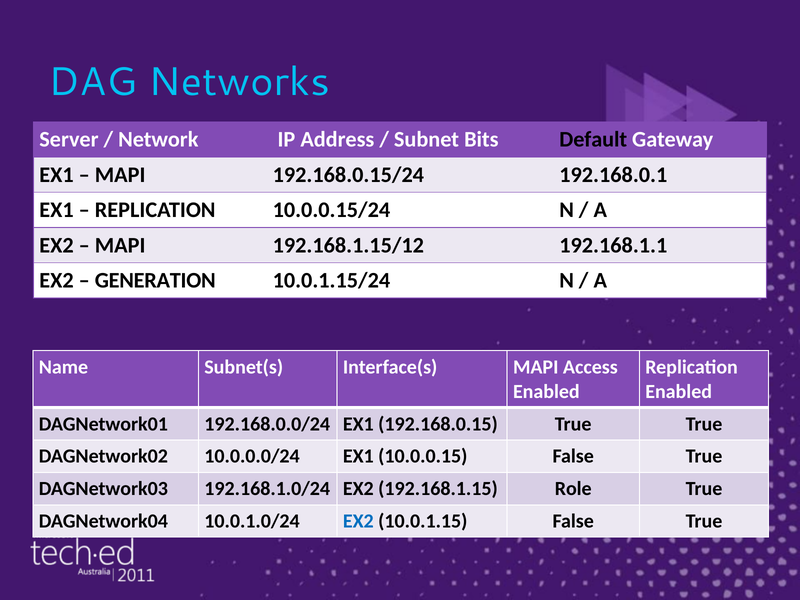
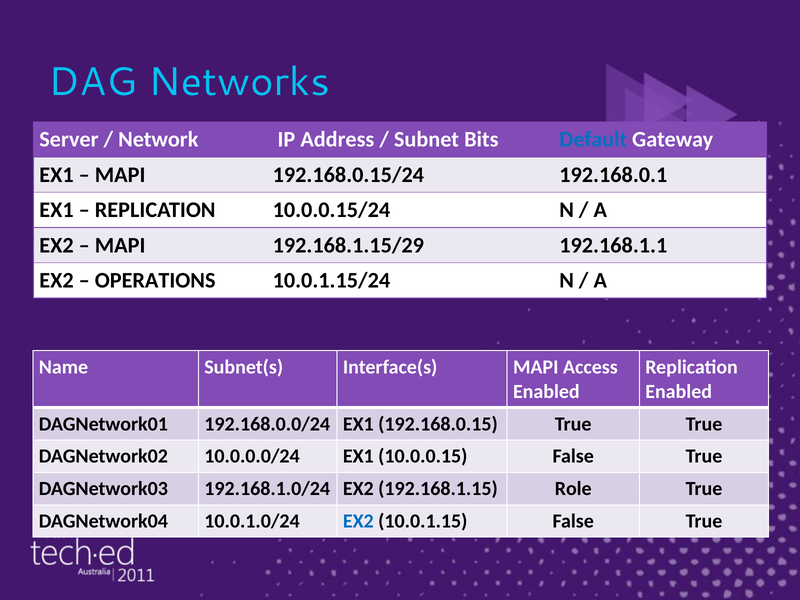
Default colour: black -> blue
192.168.1.15/12: 192.168.1.15/12 -> 192.168.1.15/29
GENERATION: GENERATION -> OPERATIONS
